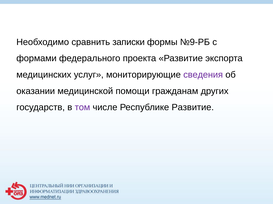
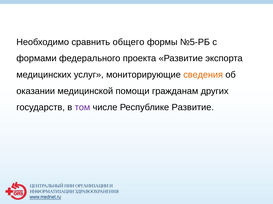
записки: записки -> общего
№9-РБ: №9-РБ -> №5-РБ
сведения colour: purple -> orange
